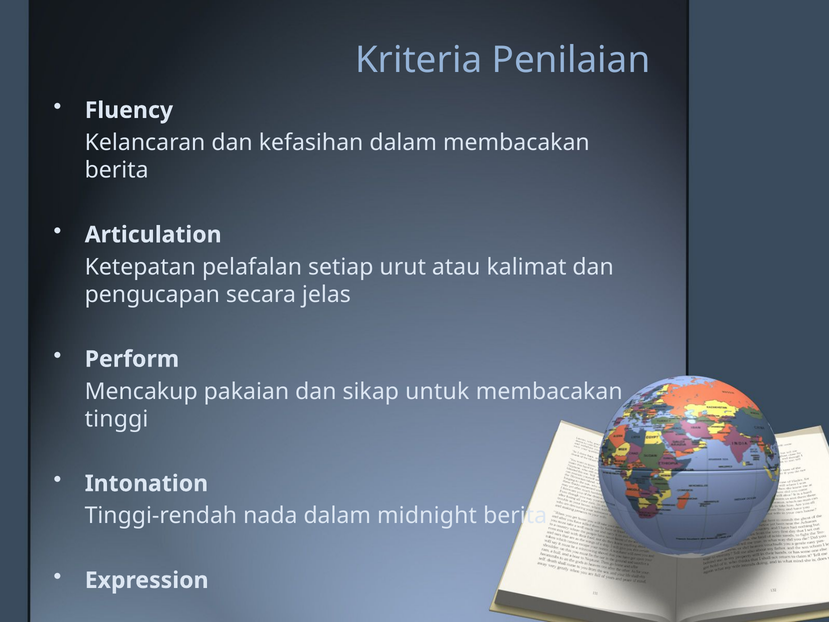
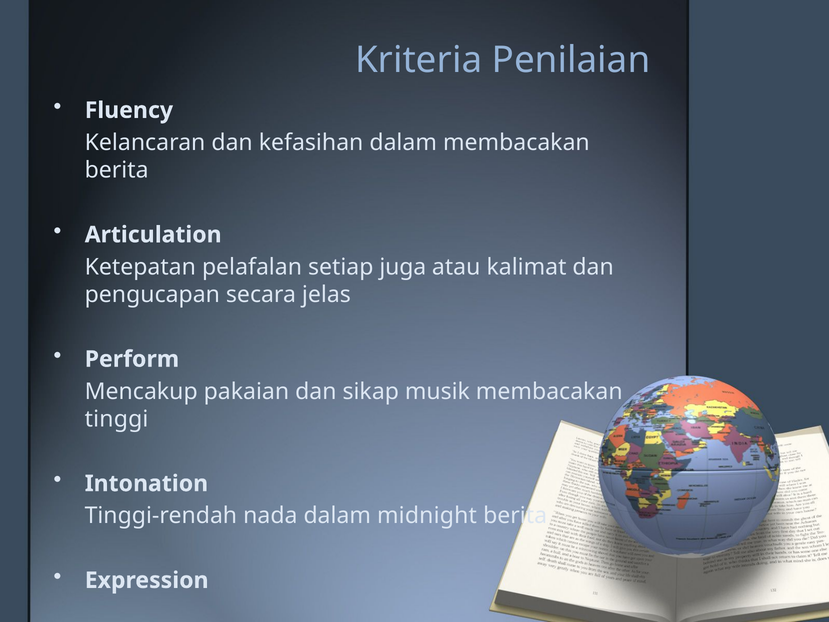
urut: urut -> juga
untuk: untuk -> musik
